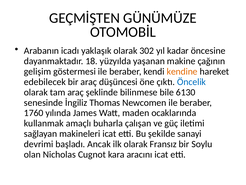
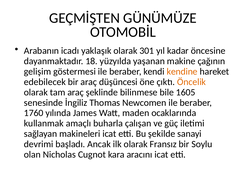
302: 302 -> 301
Öncelik colour: blue -> orange
6130: 6130 -> 1605
